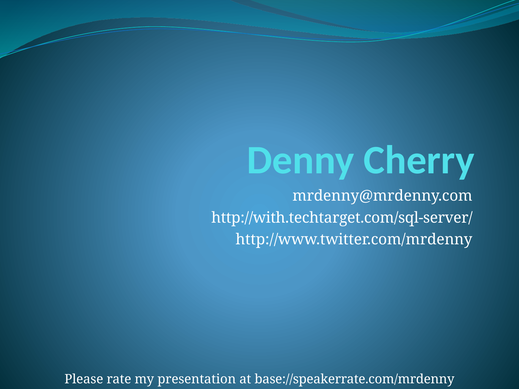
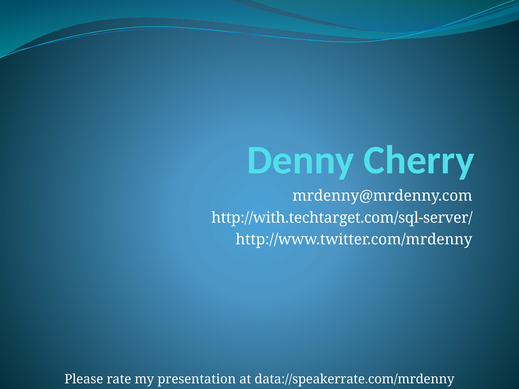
base://speakerrate.com/mrdenny: base://speakerrate.com/mrdenny -> data://speakerrate.com/mrdenny
